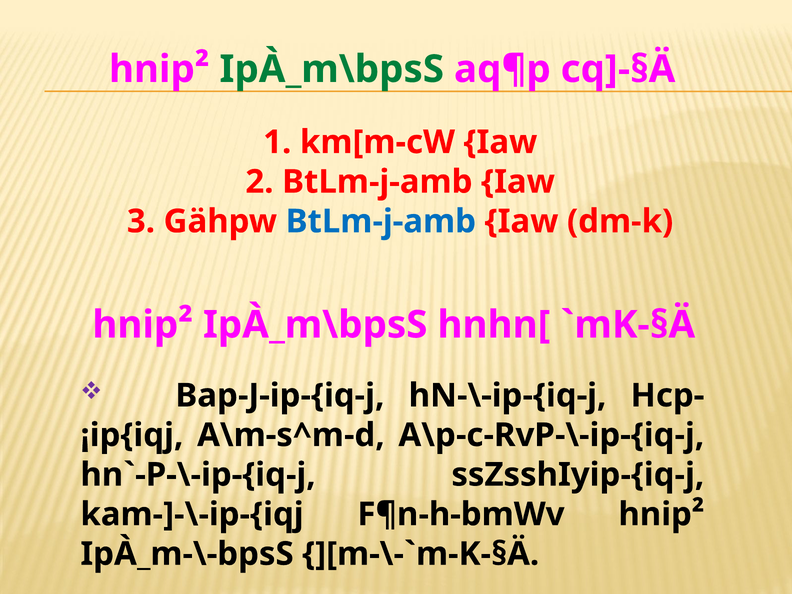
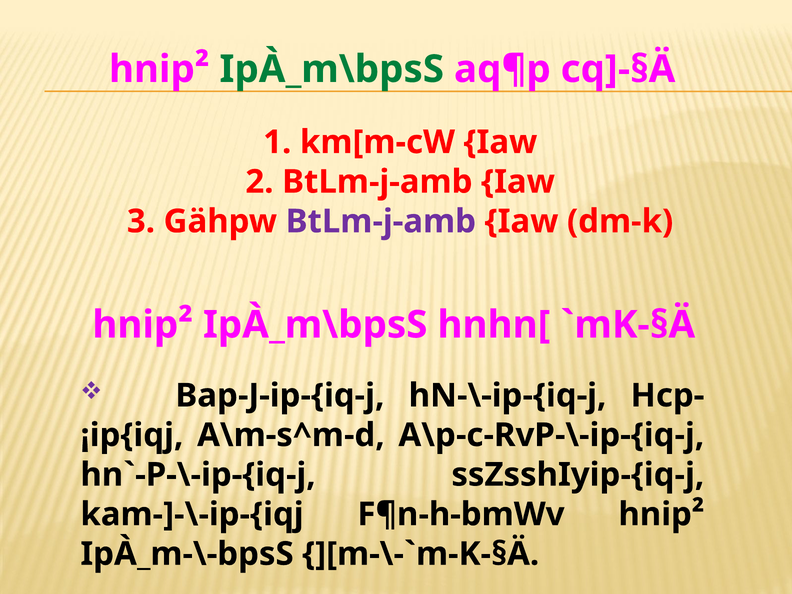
BtLm-j-amb at (381, 221) colour: blue -> purple
